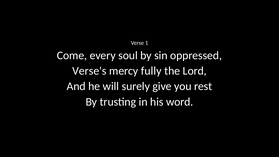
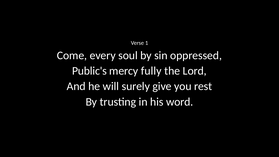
Verse's: Verse's -> Public's
